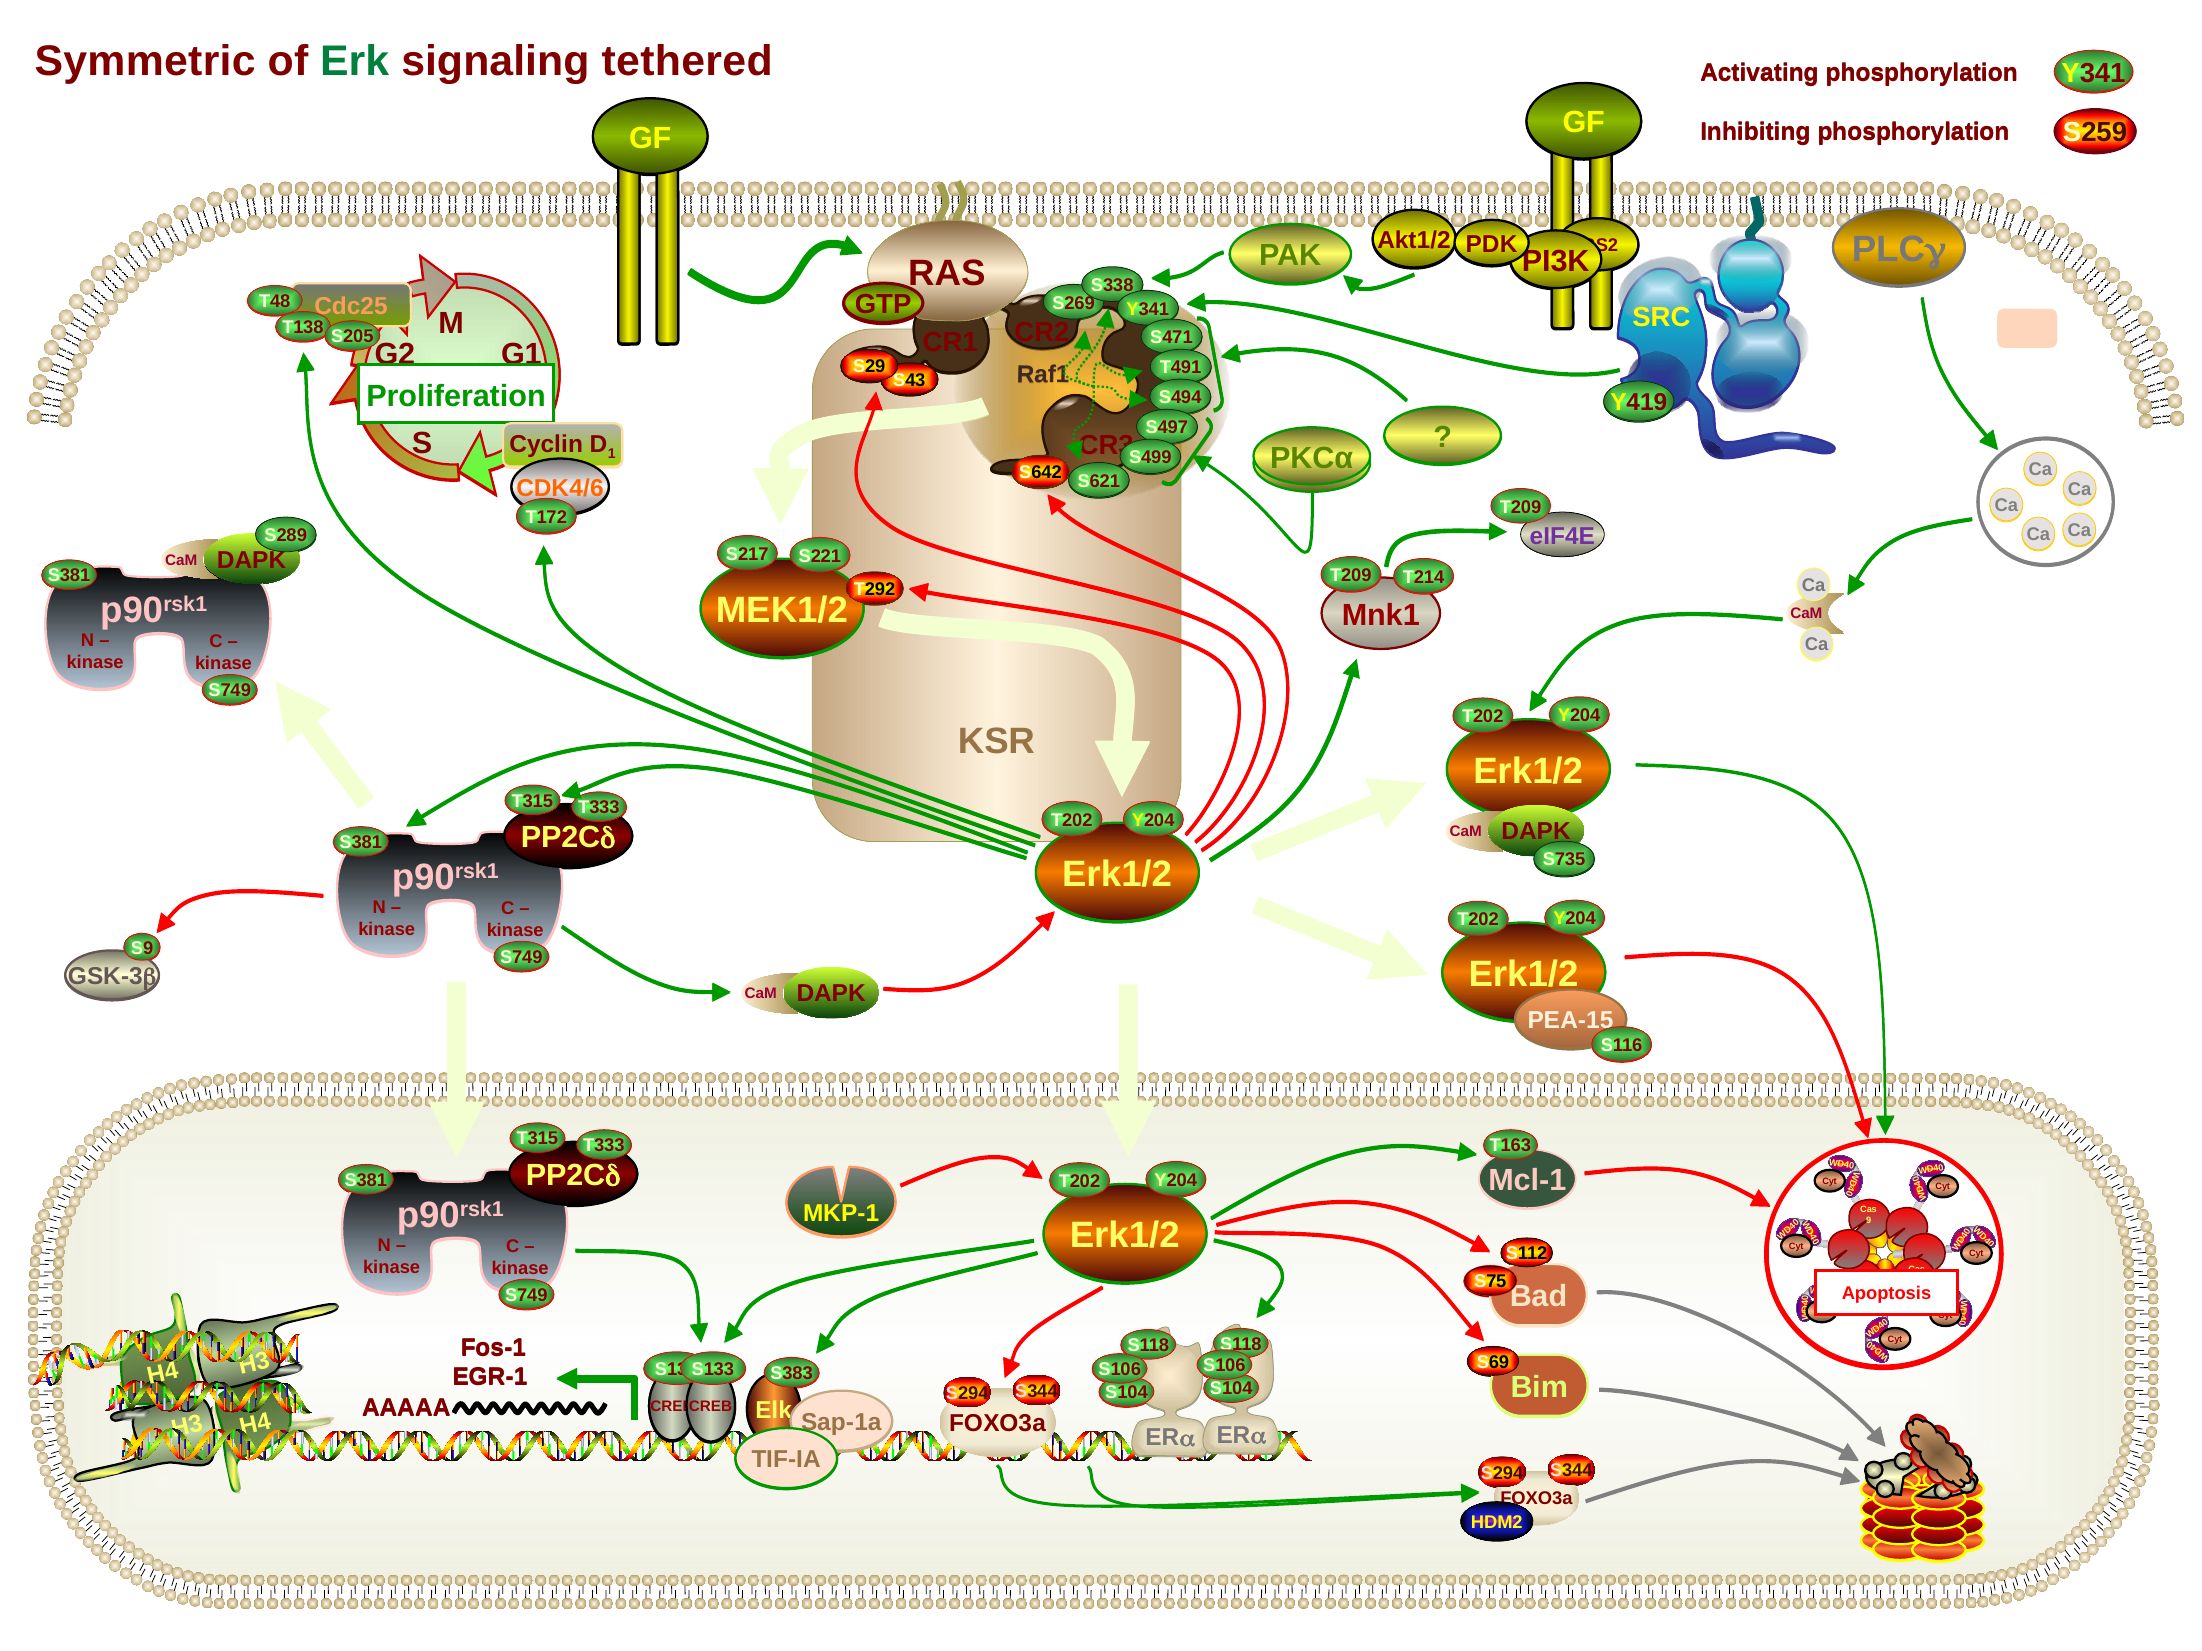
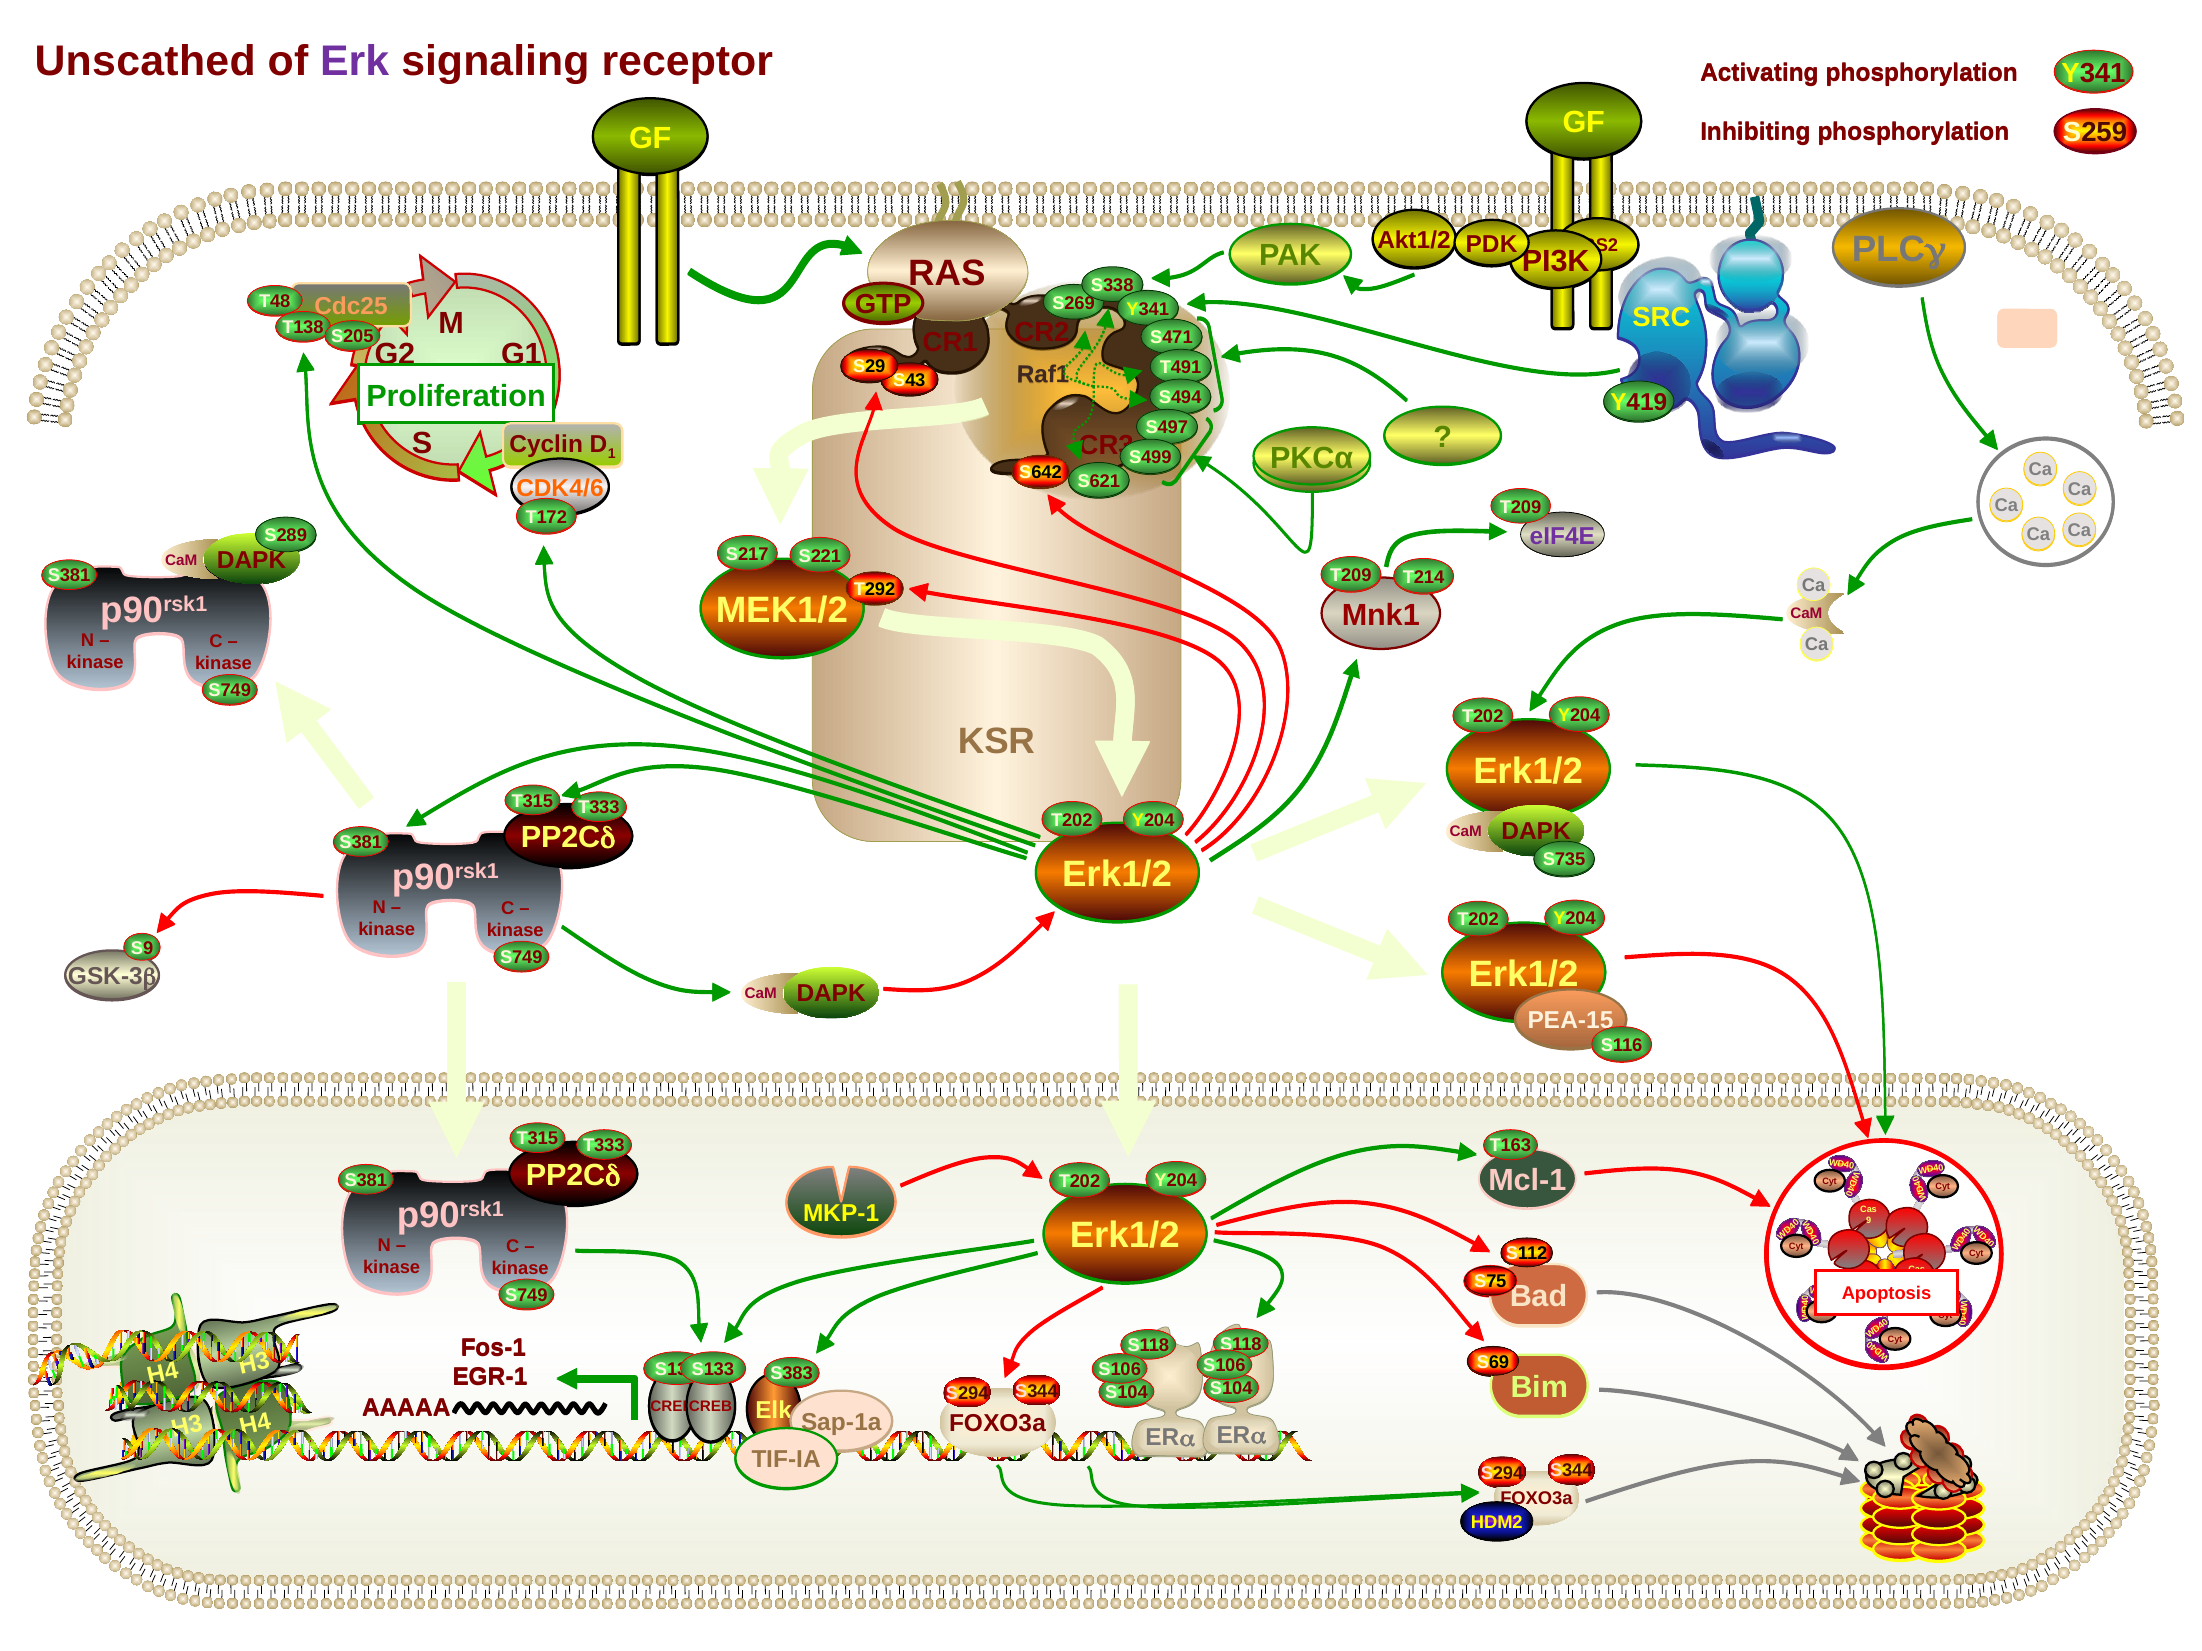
Symmetric: Symmetric -> Unscathed
Erk colour: green -> purple
tethered: tethered -> receptor
